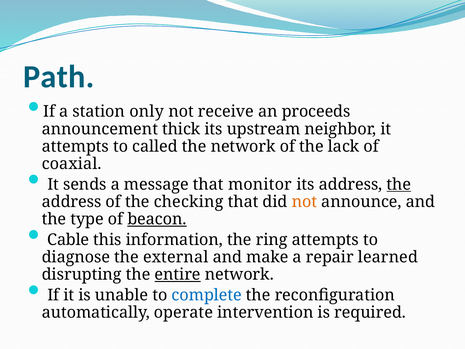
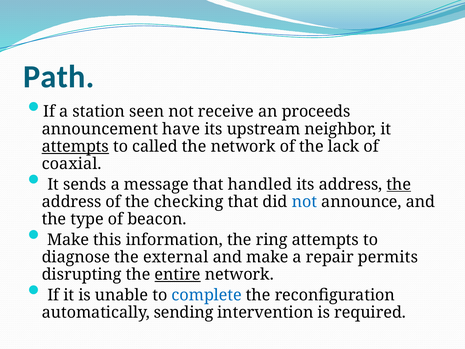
only: only -> seen
thick: thick -> have
attempts at (75, 146) underline: none -> present
monitor: monitor -> handled
not at (304, 202) colour: orange -> blue
beacon underline: present -> none
Cable at (68, 240): Cable -> Make
learned: learned -> permits
operate: operate -> sending
